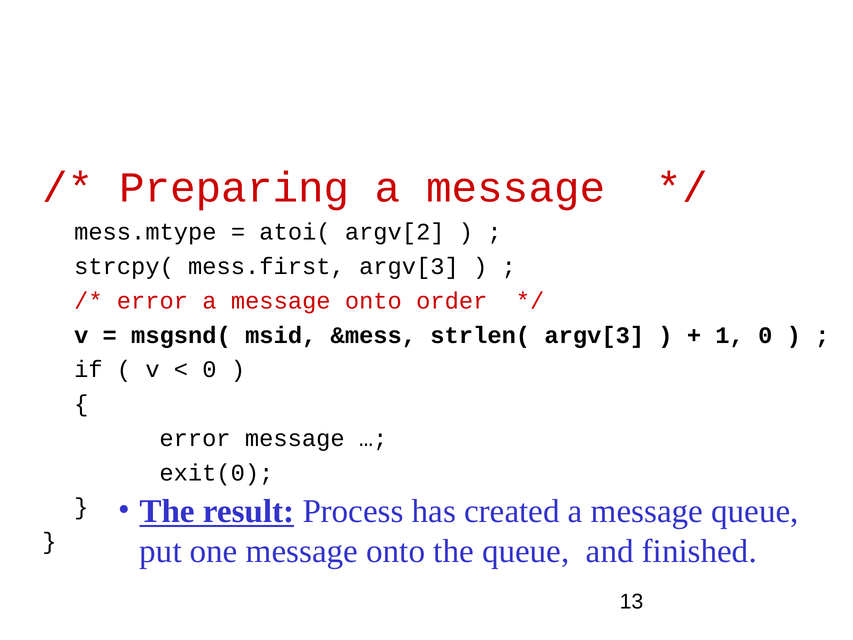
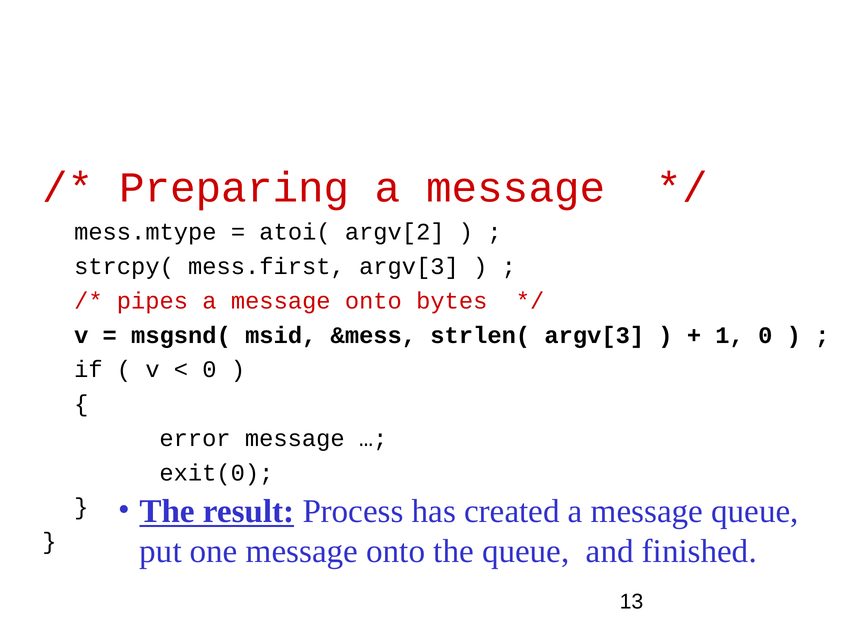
error at (152, 301): error -> pipes
order: order -> bytes
